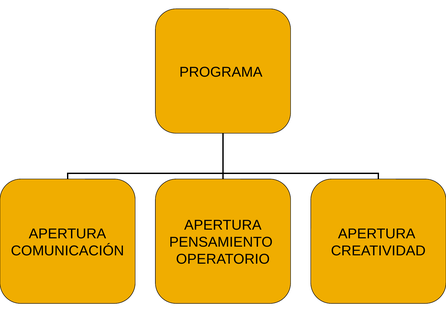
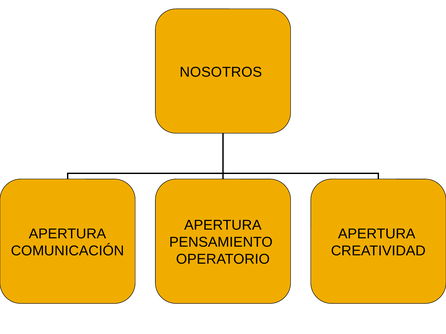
PROGRAMA: PROGRAMA -> NOSOTROS
